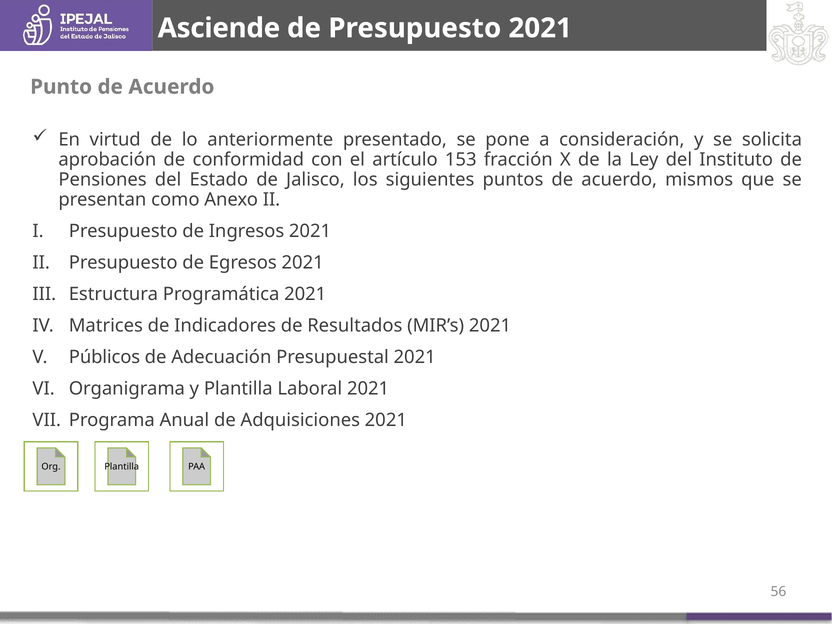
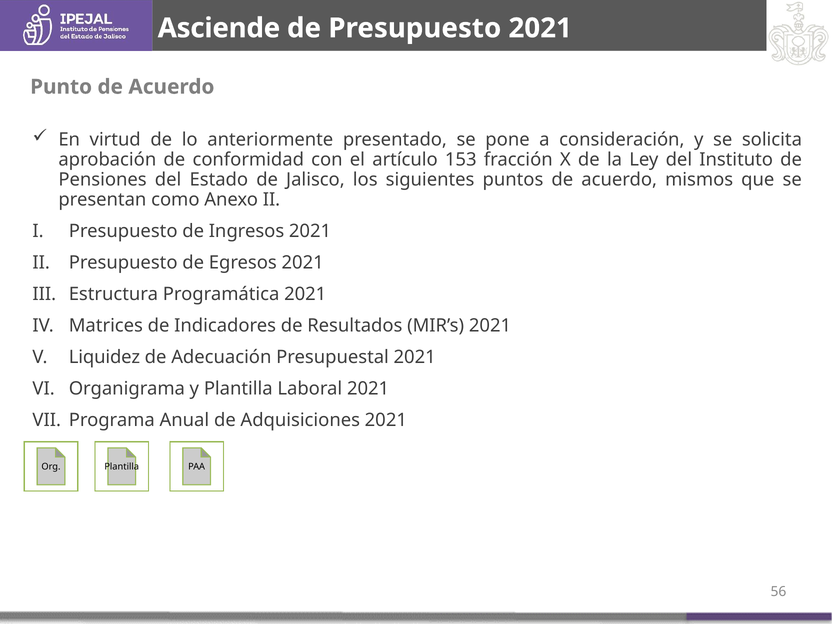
Públicos: Públicos -> Liquidez
